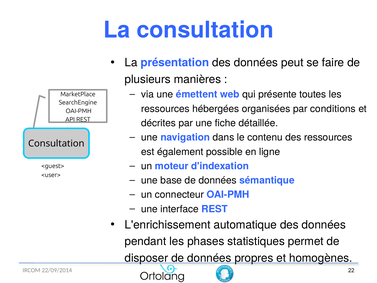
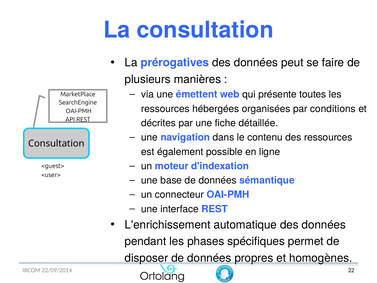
présentation: présentation -> prérogatives
statistiques: statistiques -> spécifiques
